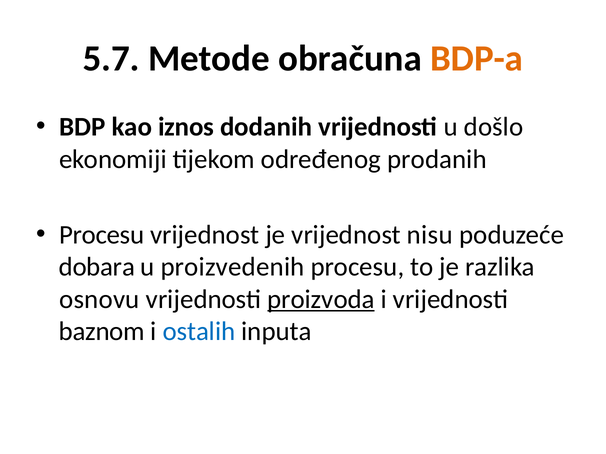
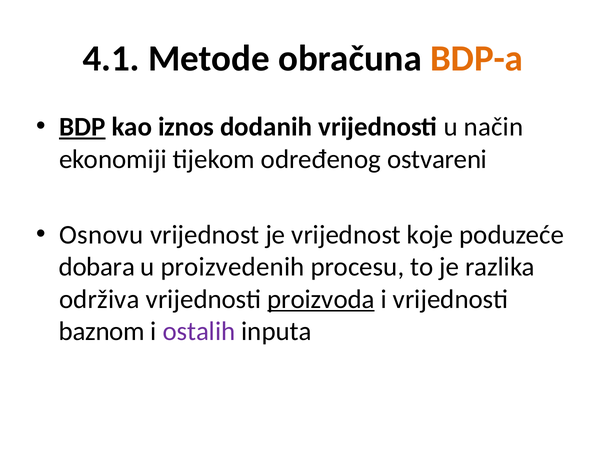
5.7: 5.7 -> 4.1
BDP underline: none -> present
došlo: došlo -> način
prodanih: prodanih -> ostvareni
Procesu at (102, 235): Procesu -> Osnovu
nisu: nisu -> koje
osnovu: osnovu -> održiva
ostalih colour: blue -> purple
